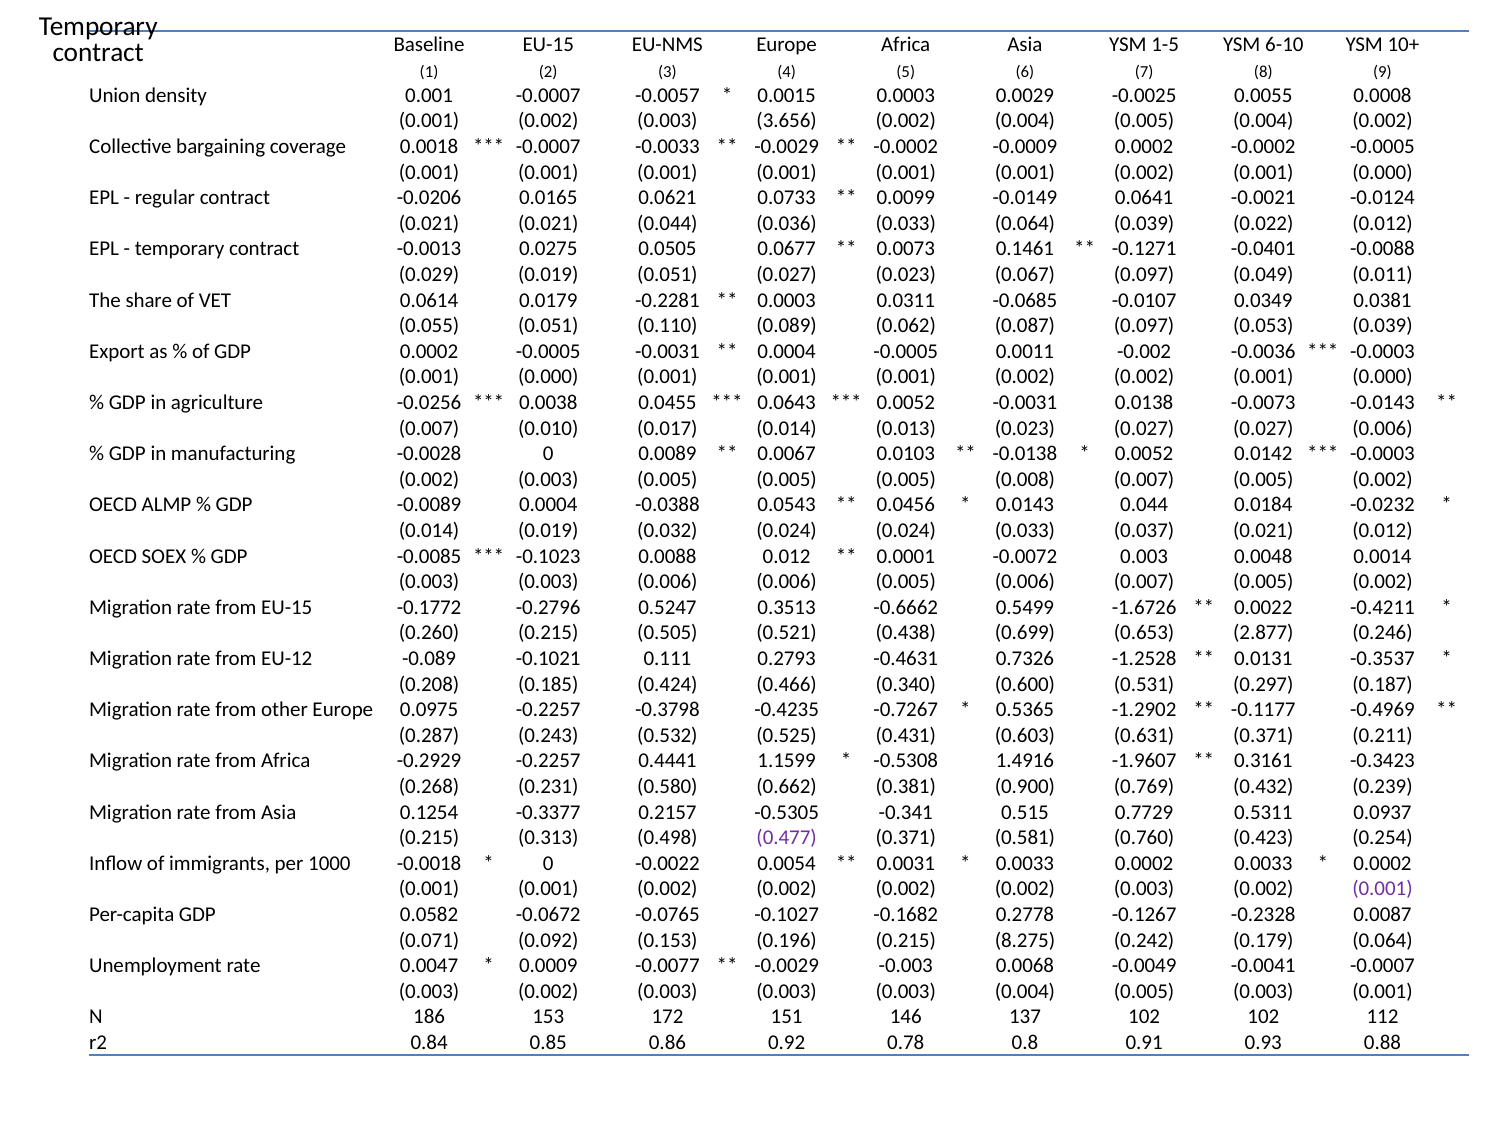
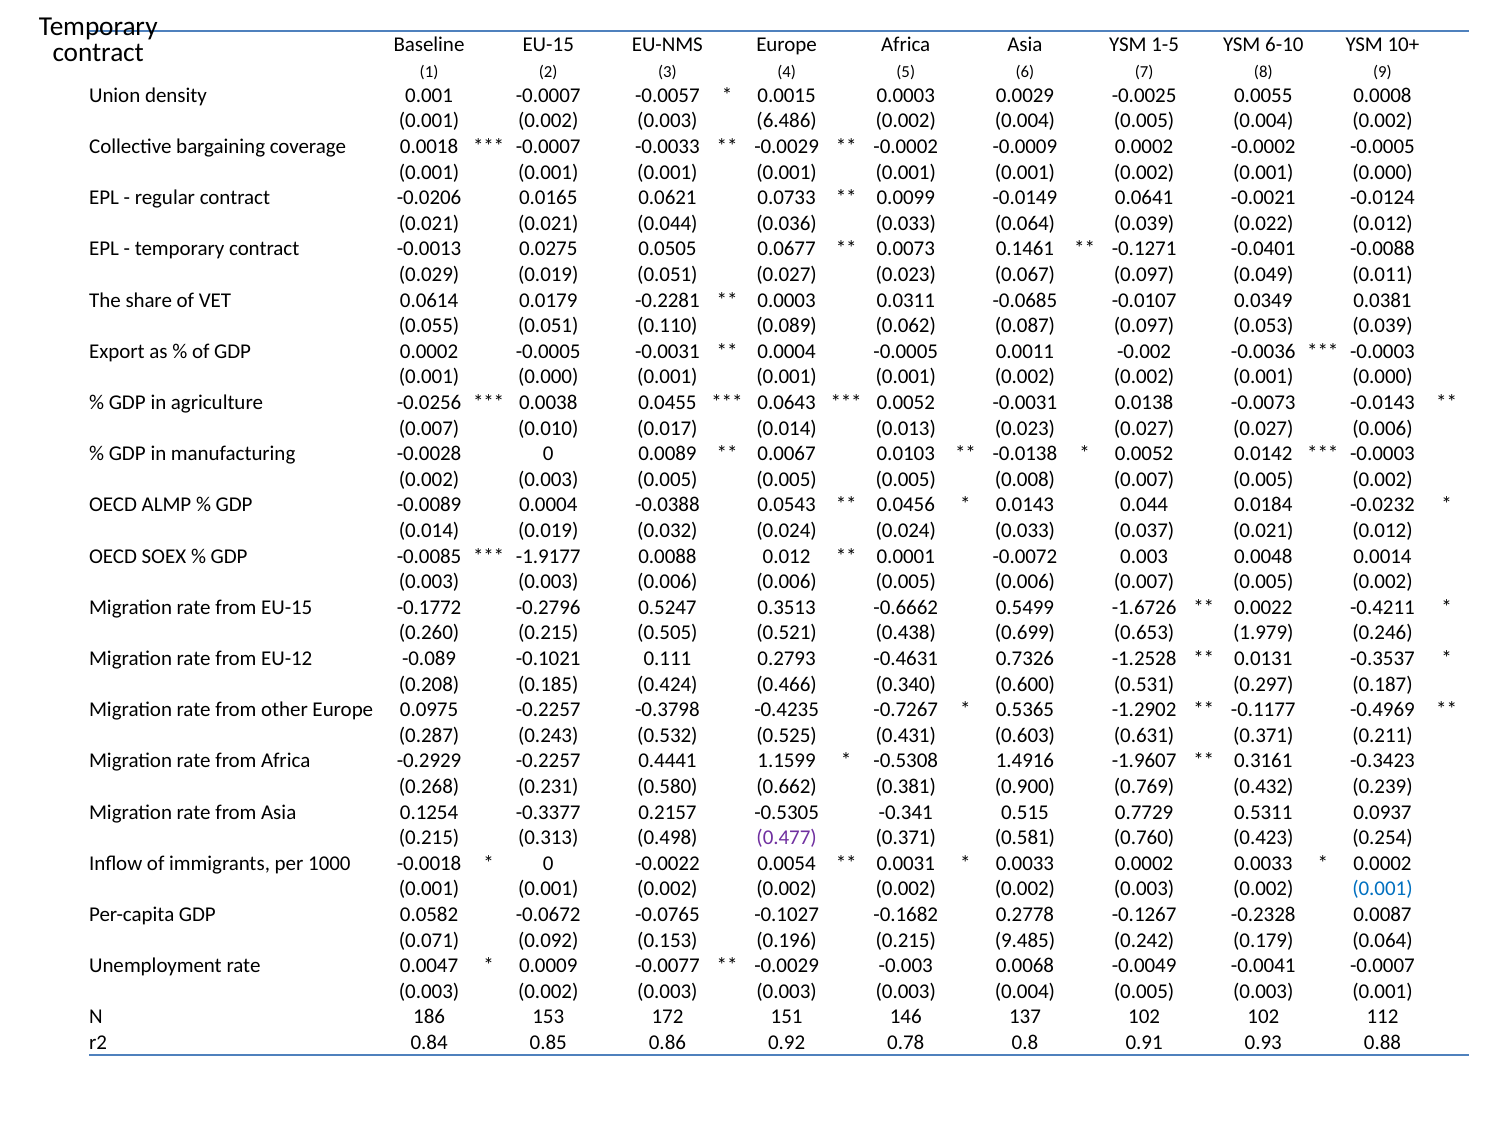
3.656: 3.656 -> 6.486
-0.1023: -0.1023 -> -1.9177
2.877: 2.877 -> 1.979
0.001 at (1382, 889) colour: purple -> blue
8.275: 8.275 -> 9.485
